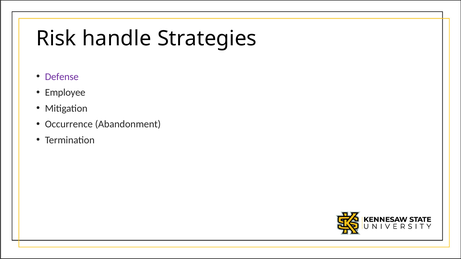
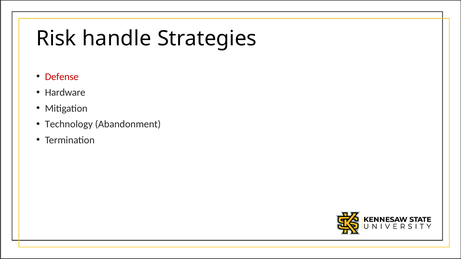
Defense colour: purple -> red
Employee: Employee -> Hardware
Occurrence: Occurrence -> Technology
